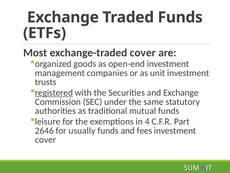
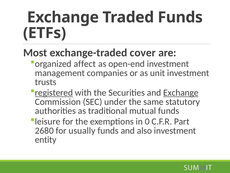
goods: goods -> affect
Exchange at (181, 92) underline: none -> present
4: 4 -> 0
2646: 2646 -> 2680
fees: fees -> also
cover at (46, 139): cover -> entity
